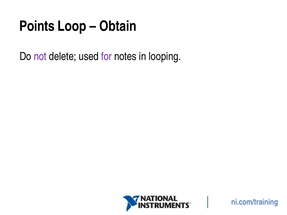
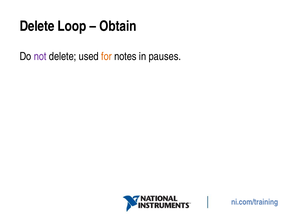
Points at (37, 26): Points -> Delete
for colour: purple -> orange
looping: looping -> pauses
